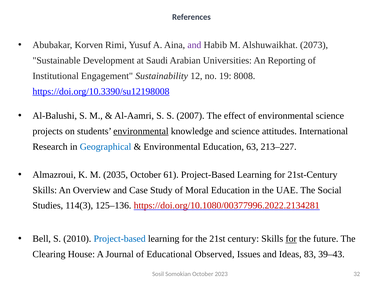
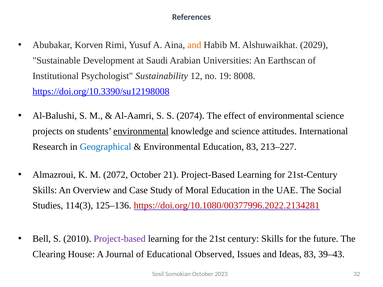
and at (194, 45) colour: purple -> orange
2073: 2073 -> 2029
Reporting: Reporting -> Earthscan
Engagement: Engagement -> Psychologist
2007: 2007 -> 2074
Education 63: 63 -> 83
2035: 2035 -> 2072
61: 61 -> 21
Project-based at (120, 239) colour: blue -> purple
for at (291, 239) underline: present -> none
